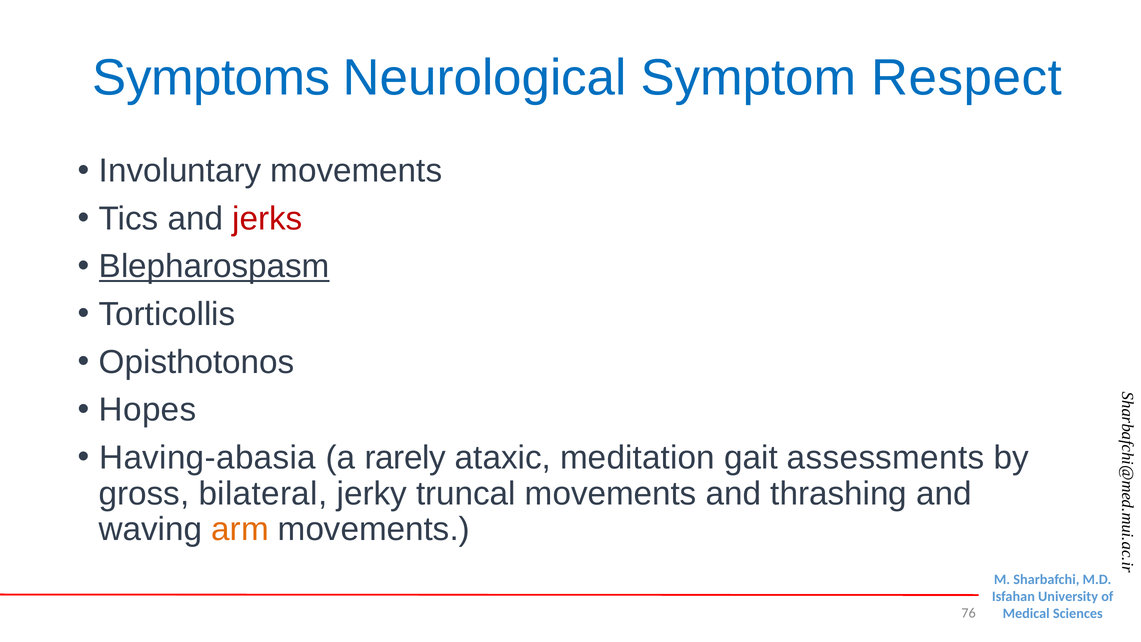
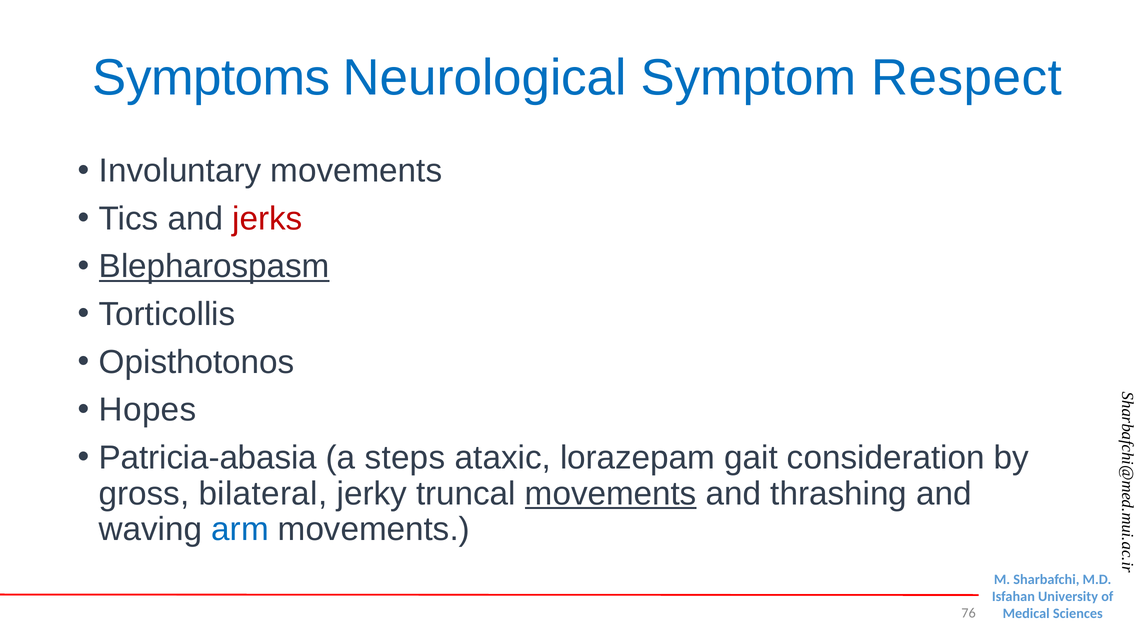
Having-abasia: Having-abasia -> Patricia-abasia
rarely: rarely -> steps
meditation: meditation -> lorazepam
assessments: assessments -> consideration
movements at (611, 493) underline: none -> present
arm colour: orange -> blue
